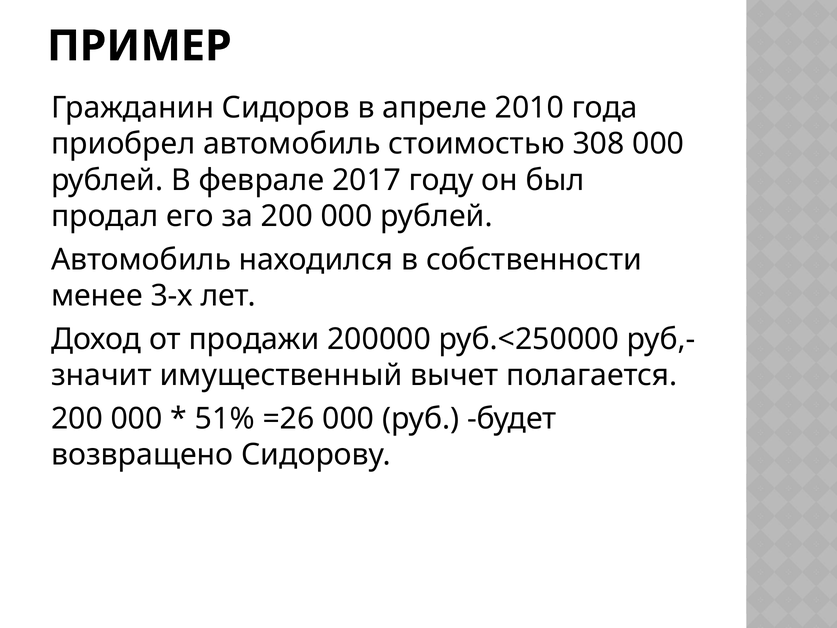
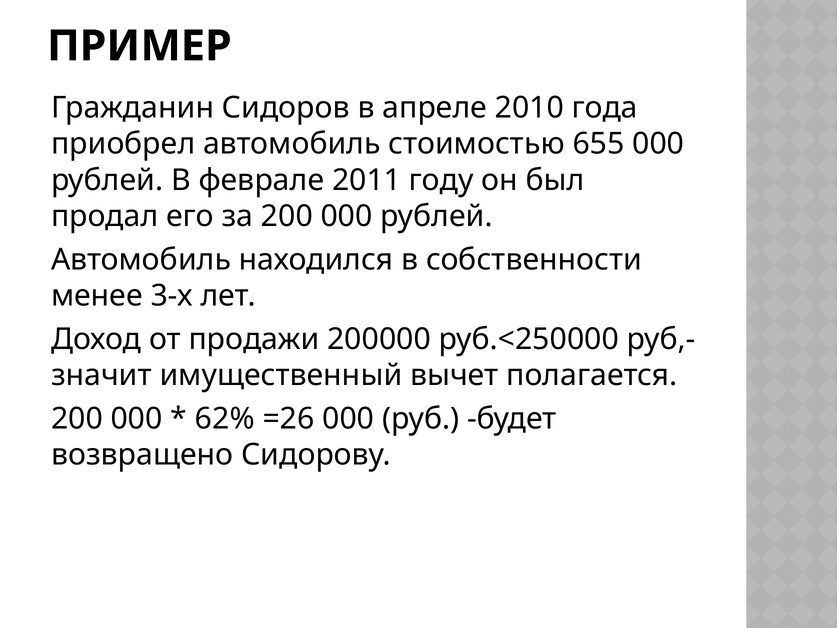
308: 308 -> 655
2017: 2017 -> 2011
51%: 51% -> 62%
